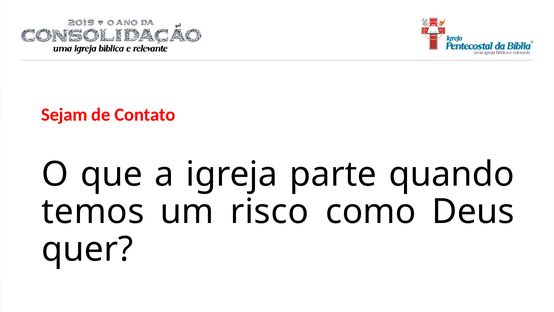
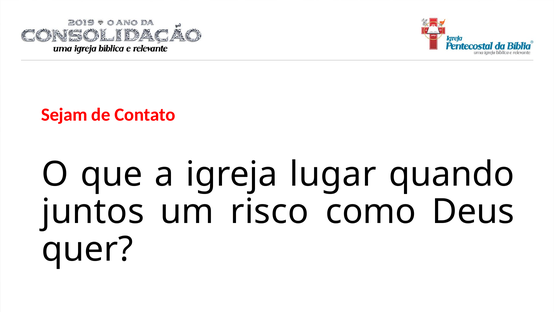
parte: parte -> lugar
temos: temos -> juntos
